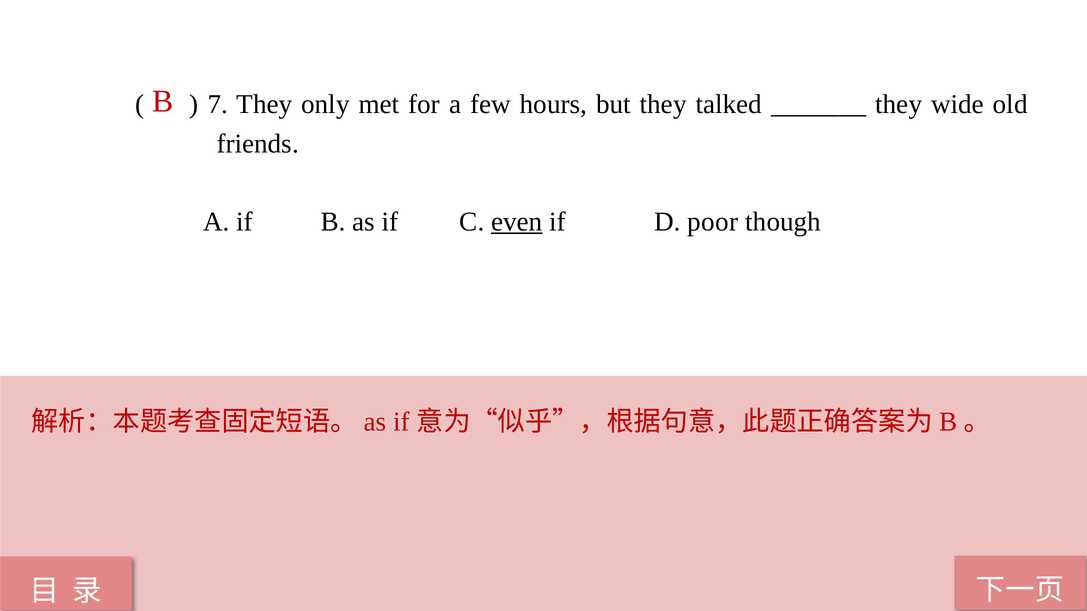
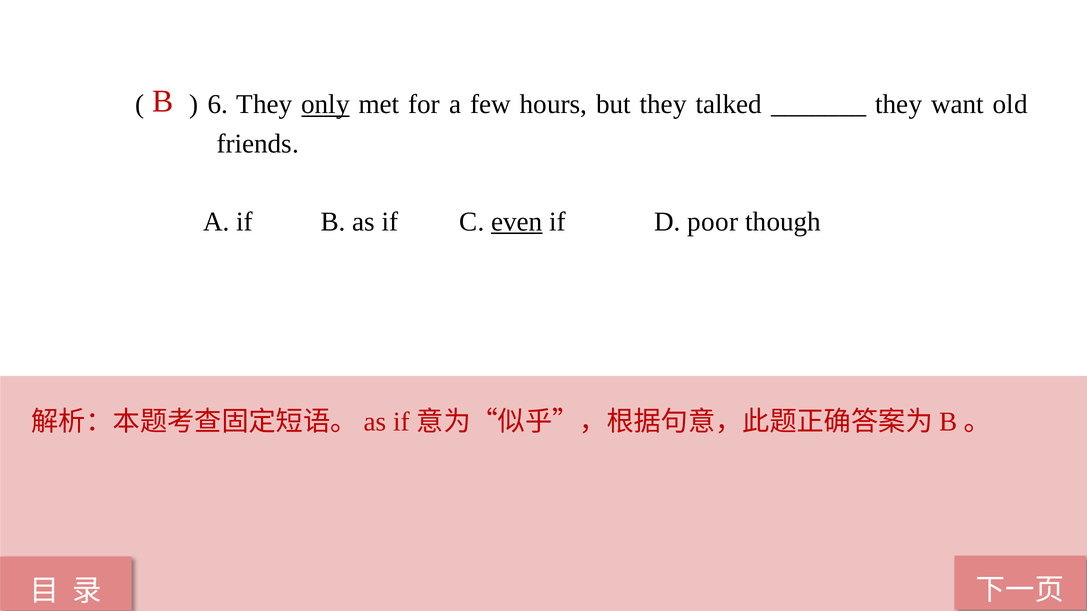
7: 7 -> 6
only underline: none -> present
wide: wide -> want
